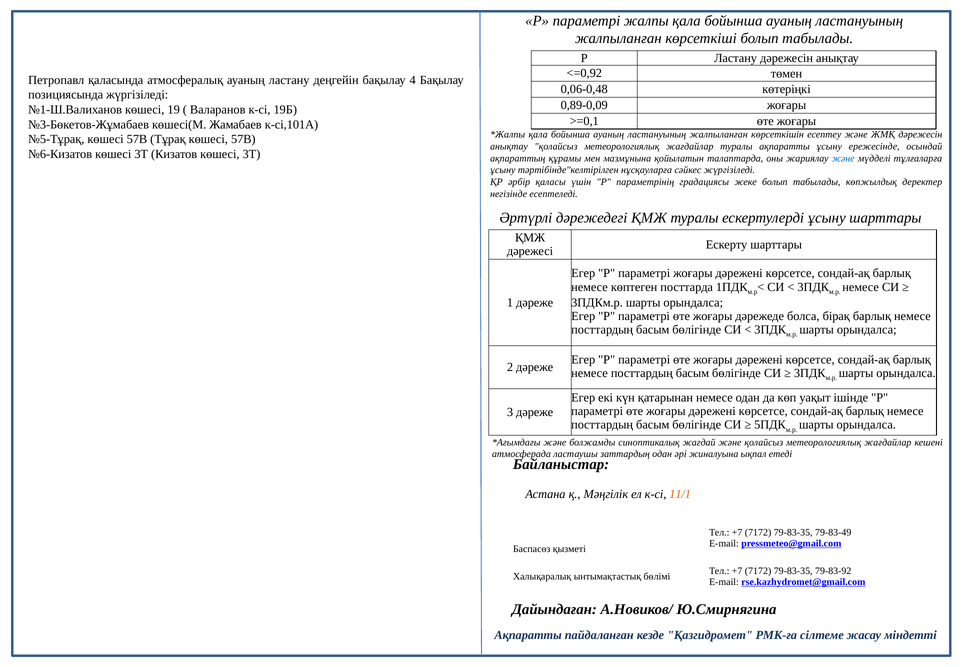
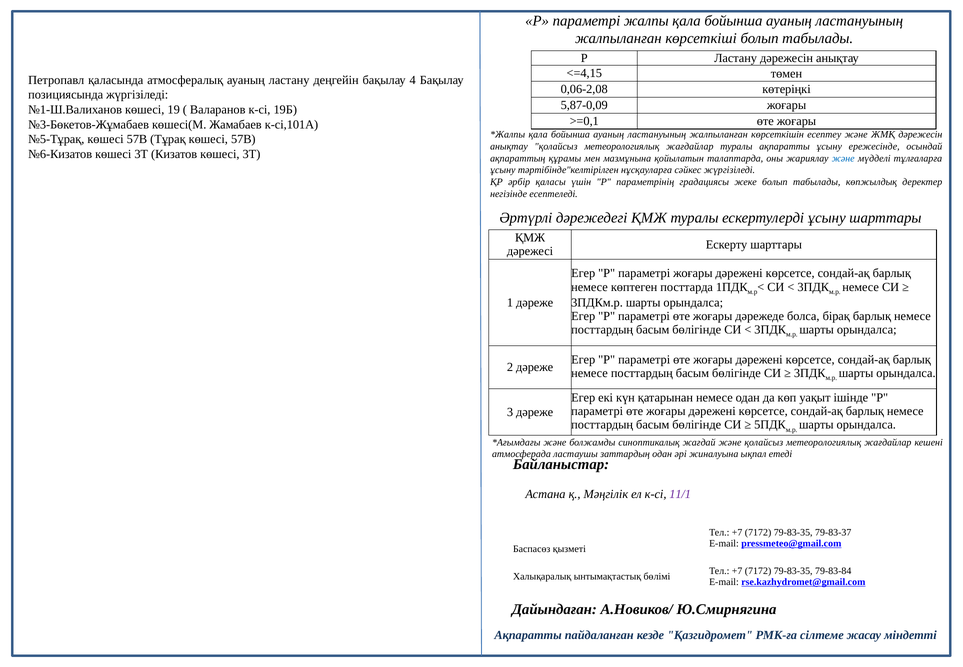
<=0,92: <=0,92 -> <=4,15
0,06-0,48: 0,06-0,48 -> 0,06-2,08
0,89-0,09: 0,89-0,09 -> 5,87-0,09
11/1 colour: orange -> purple
79-83-49: 79-83-49 -> 79-83-37
79-83-92: 79-83-92 -> 79-83-84
